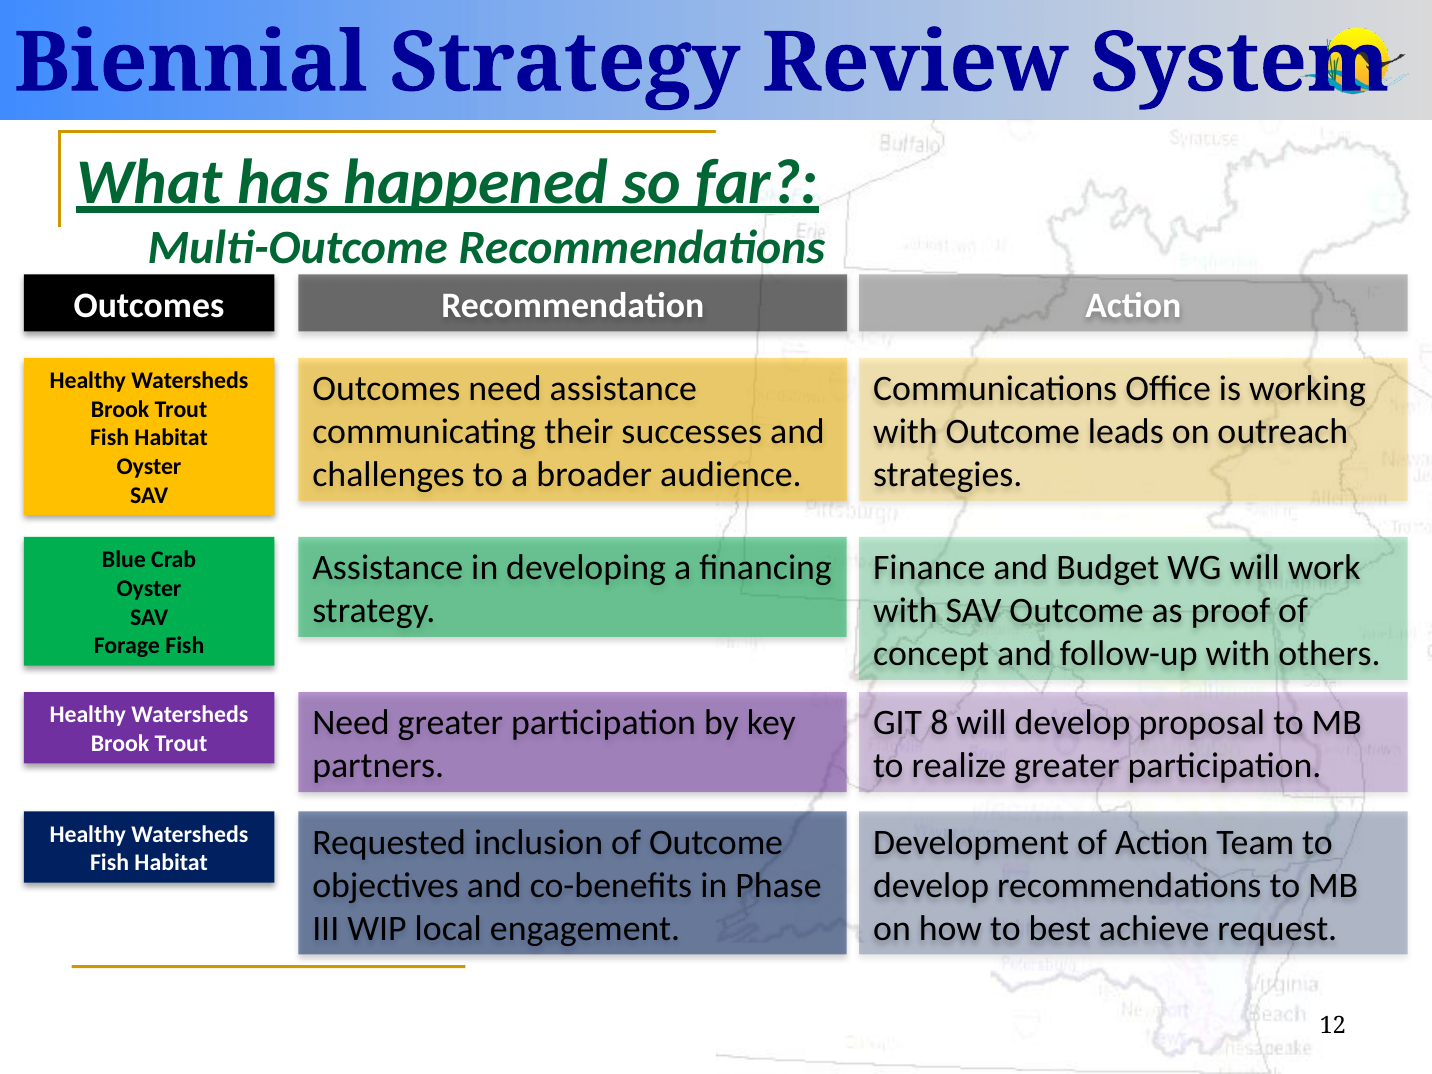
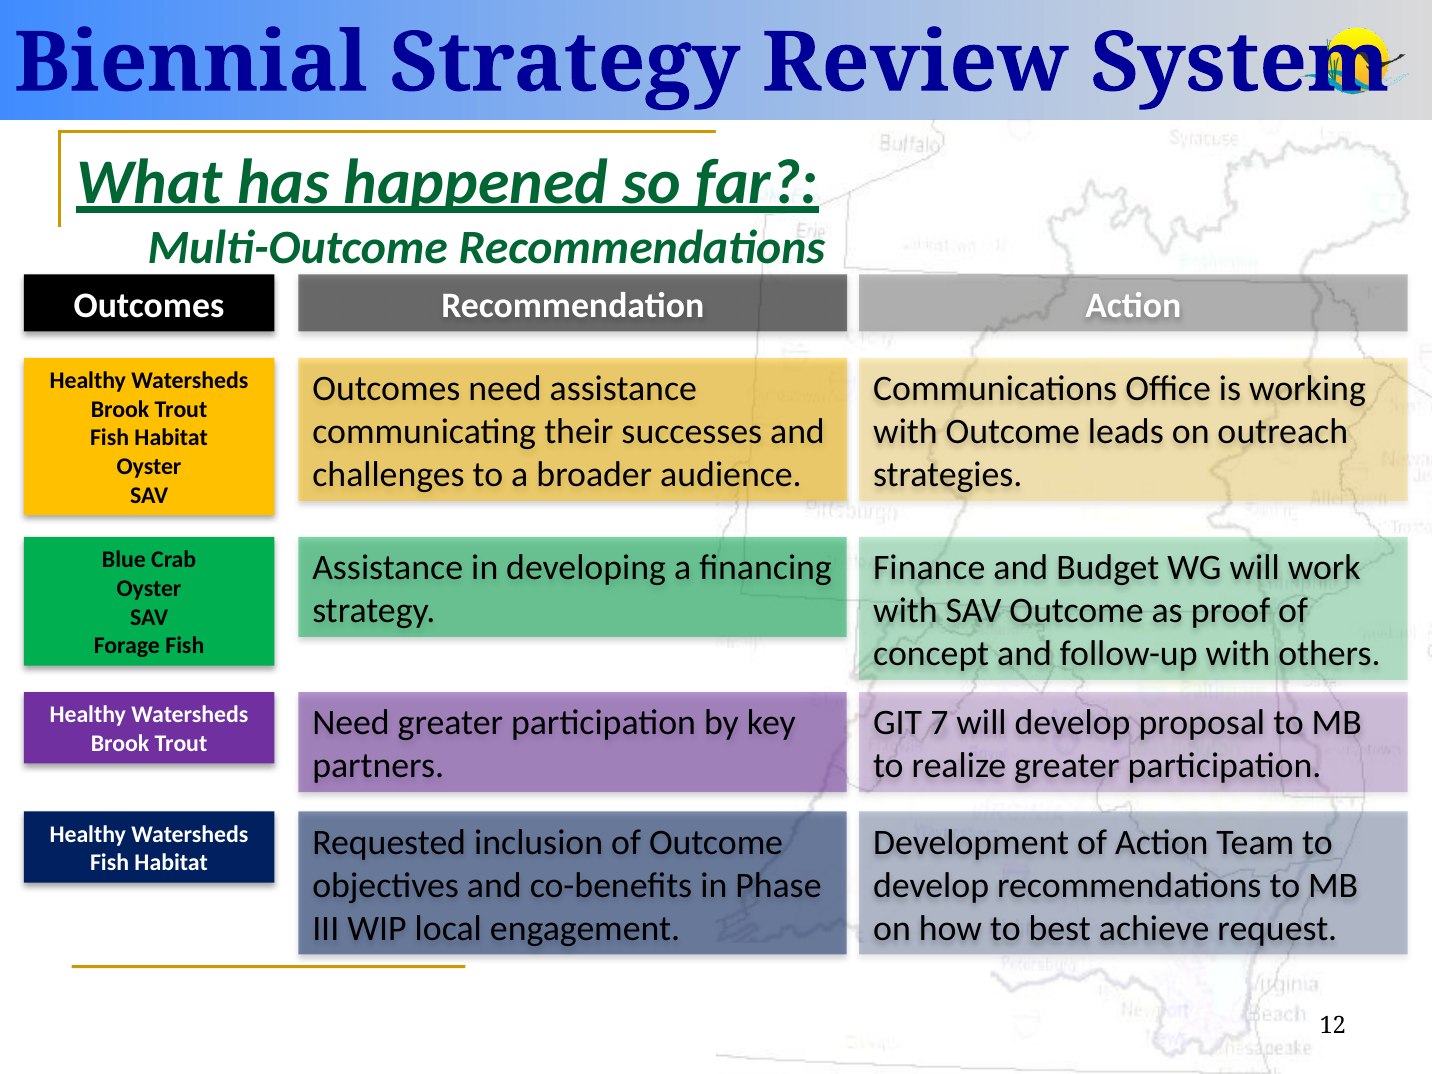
8: 8 -> 7
